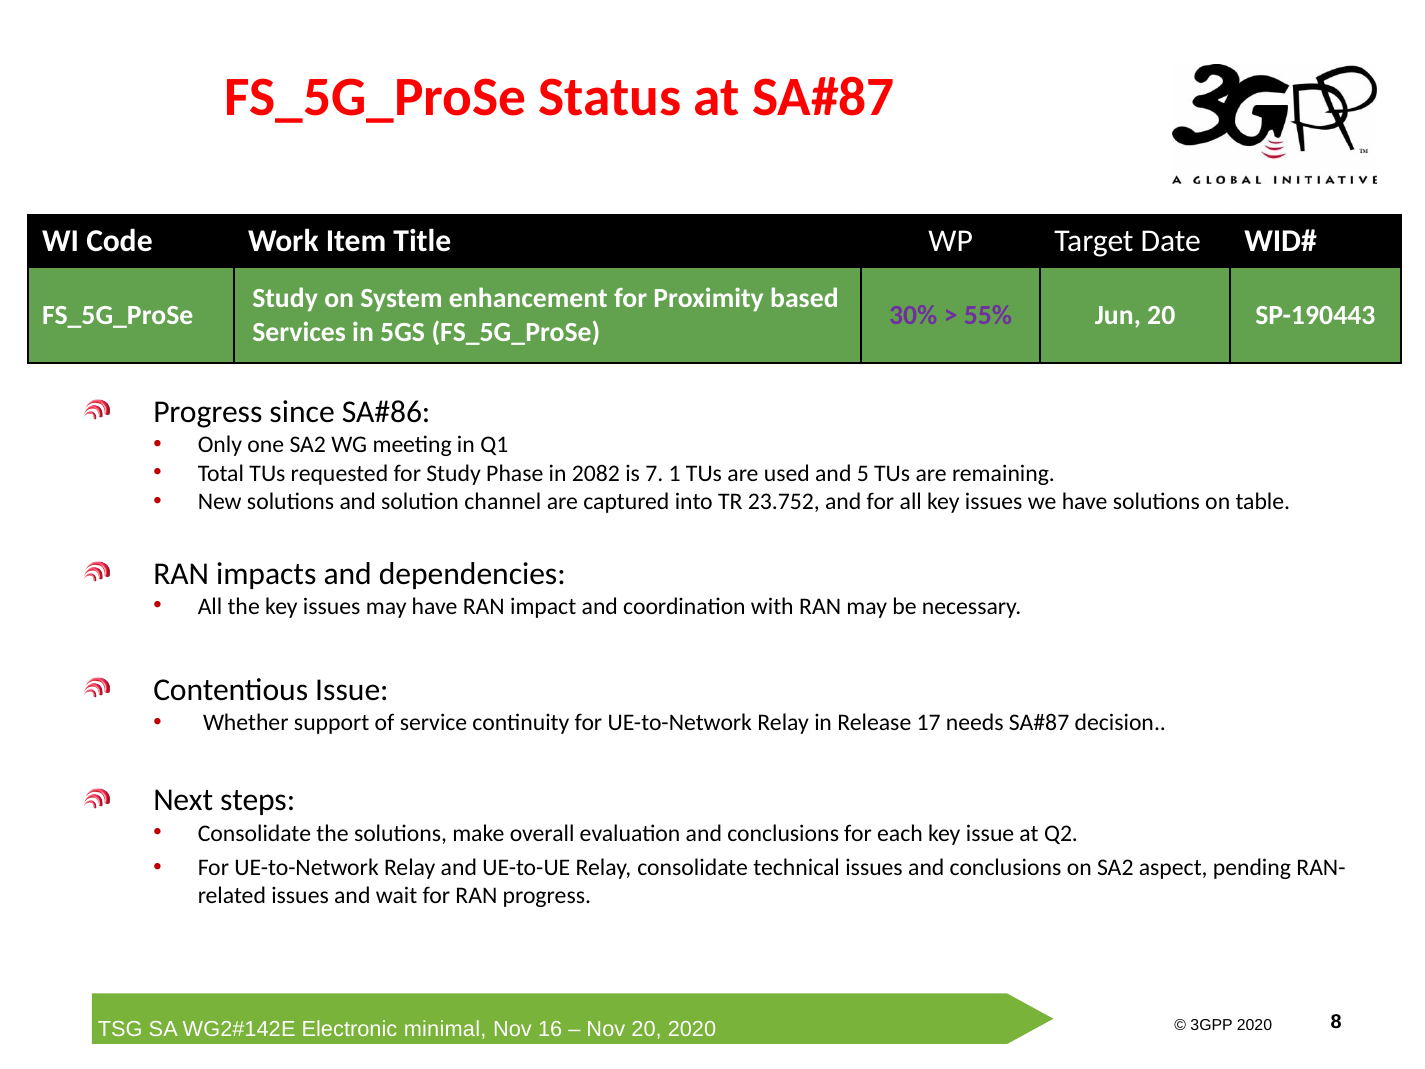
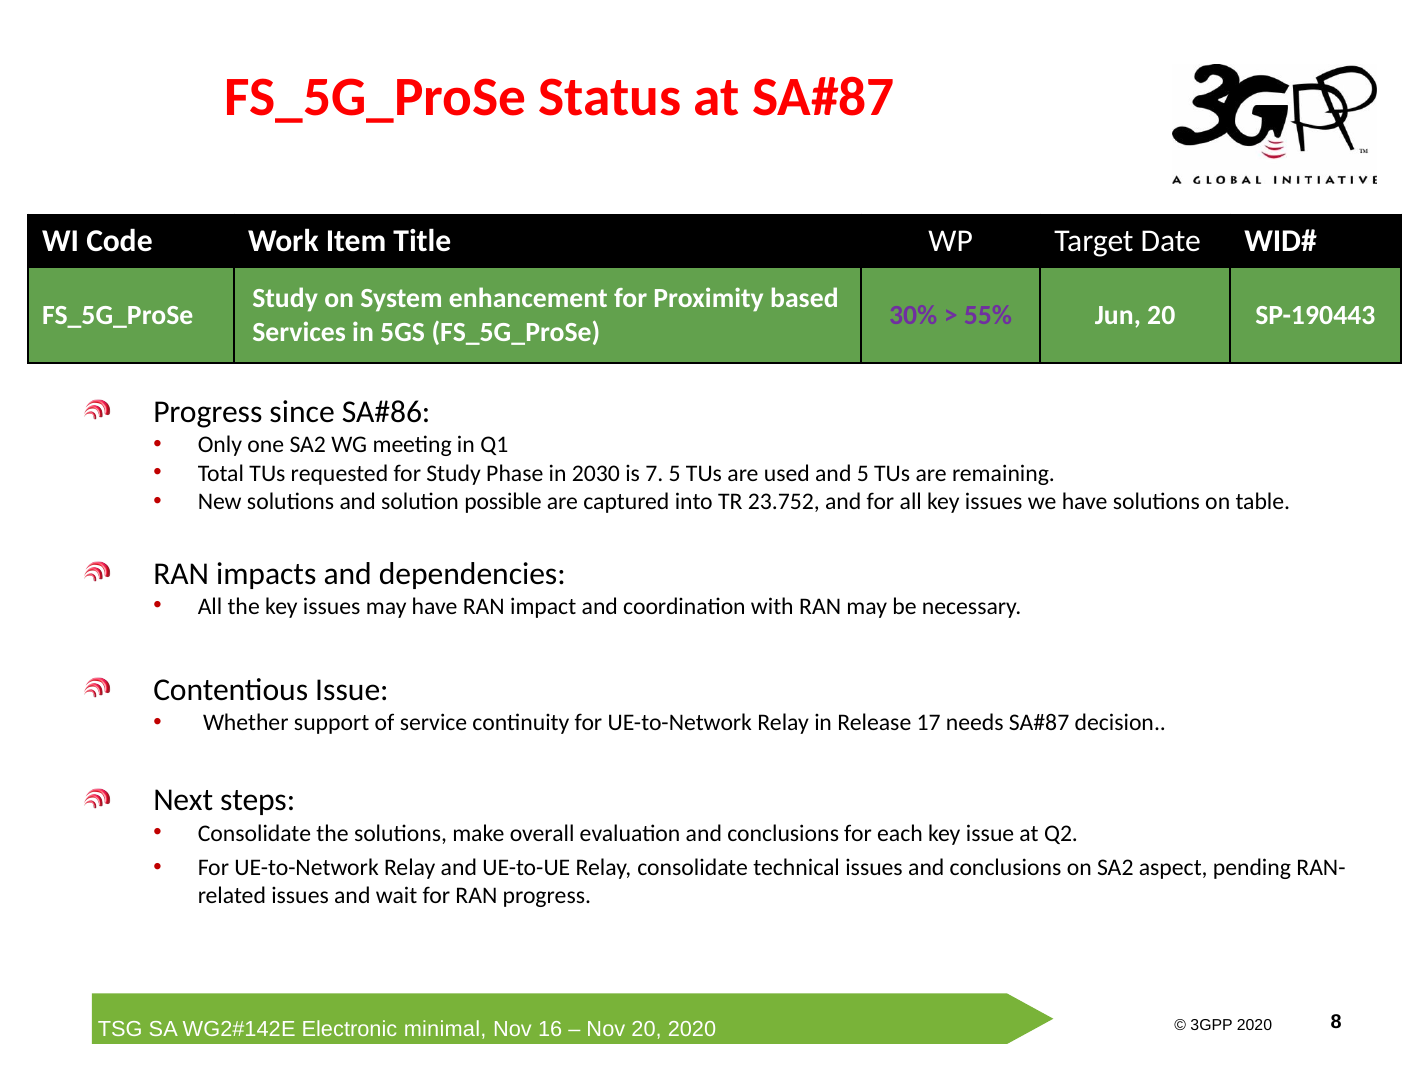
2082: 2082 -> 2030
7 1: 1 -> 5
channel: channel -> possible
